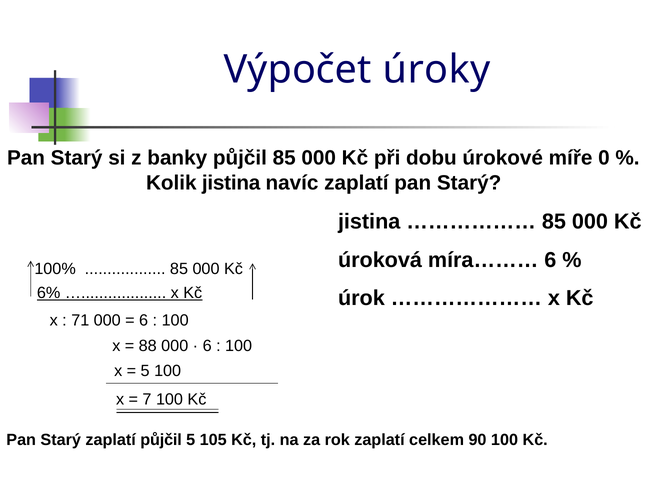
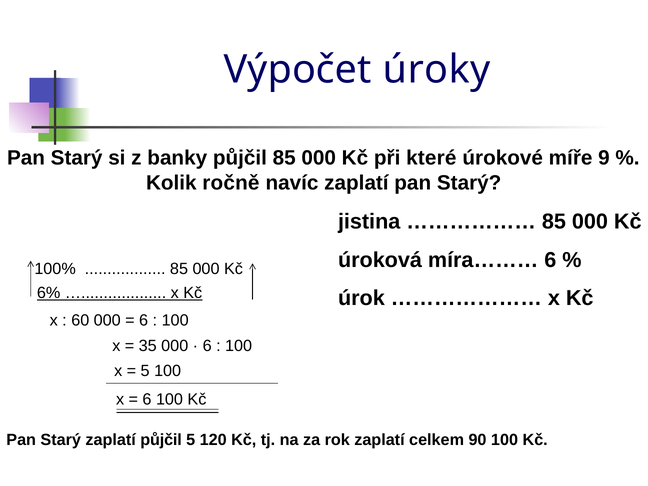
dobu: dobu -> které
0: 0 -> 9
Kolik jistina: jistina -> ročně
71: 71 -> 60
88: 88 -> 35
7 at (147, 399): 7 -> 6
105: 105 -> 120
